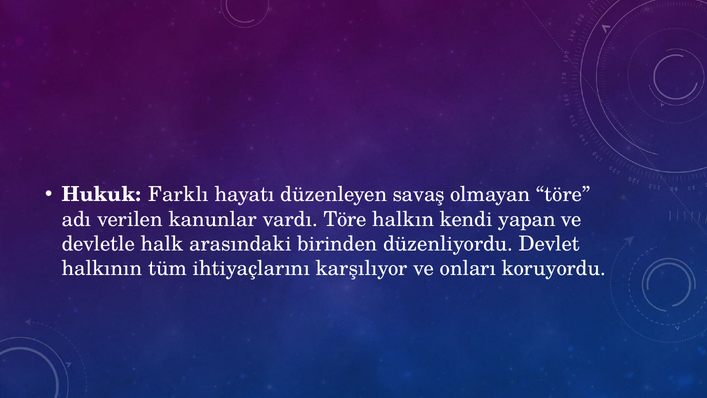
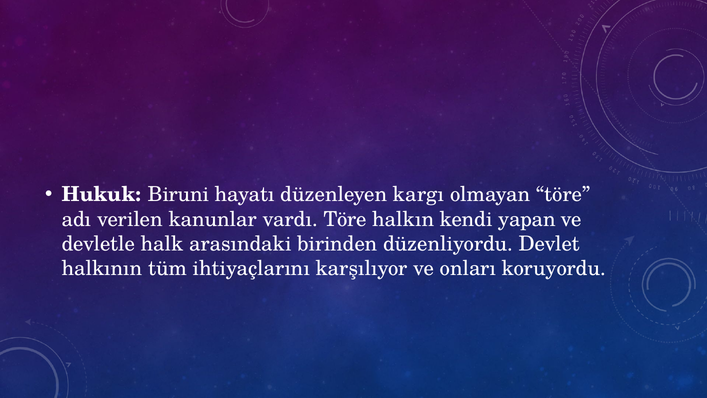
Farklı: Farklı -> Biruni
savaş: savaş -> kargı
